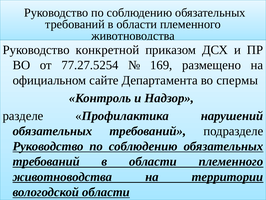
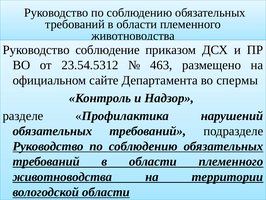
конкретной: конкретной -> соблюдение
77.27.5254: 77.27.5254 -> 23.54.5312
169: 169 -> 463
